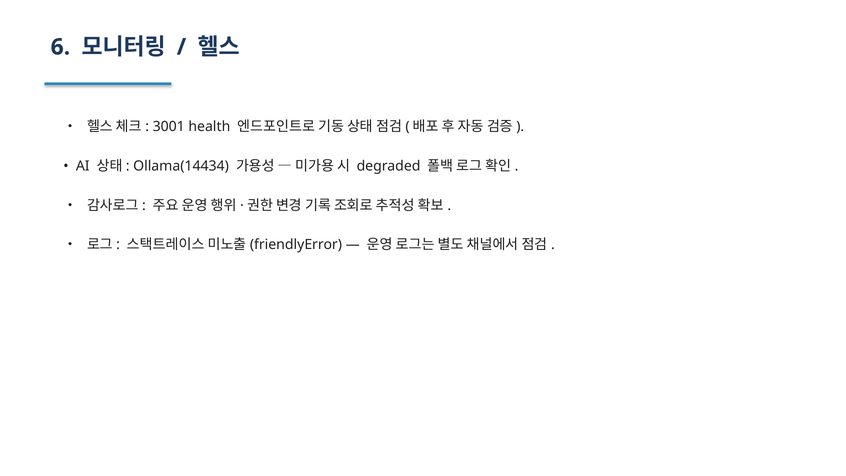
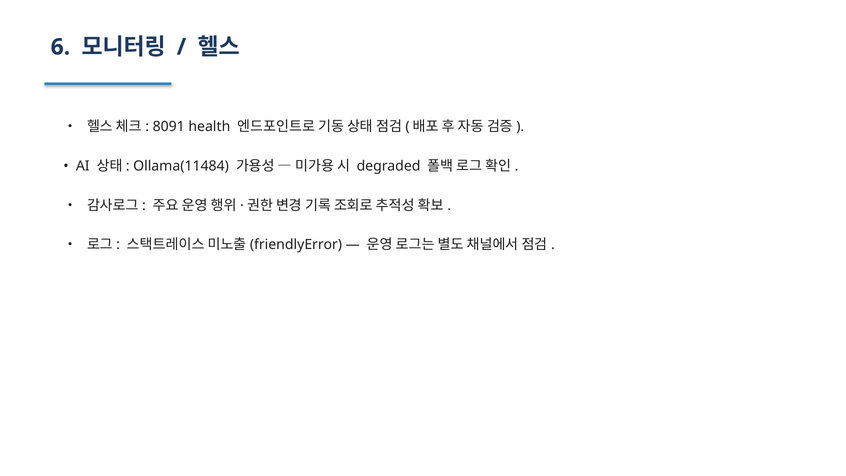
3001: 3001 -> 8091
Ollama(14434: Ollama(14434 -> Ollama(11484
